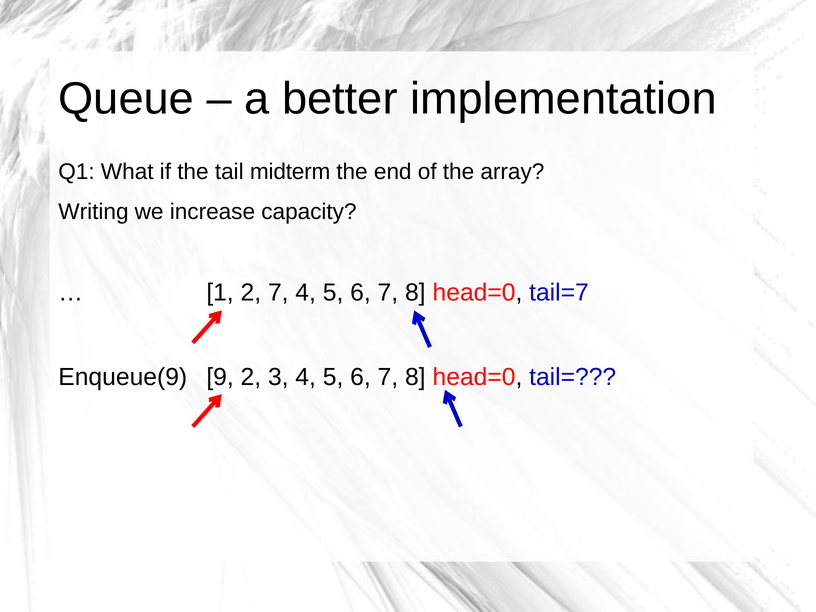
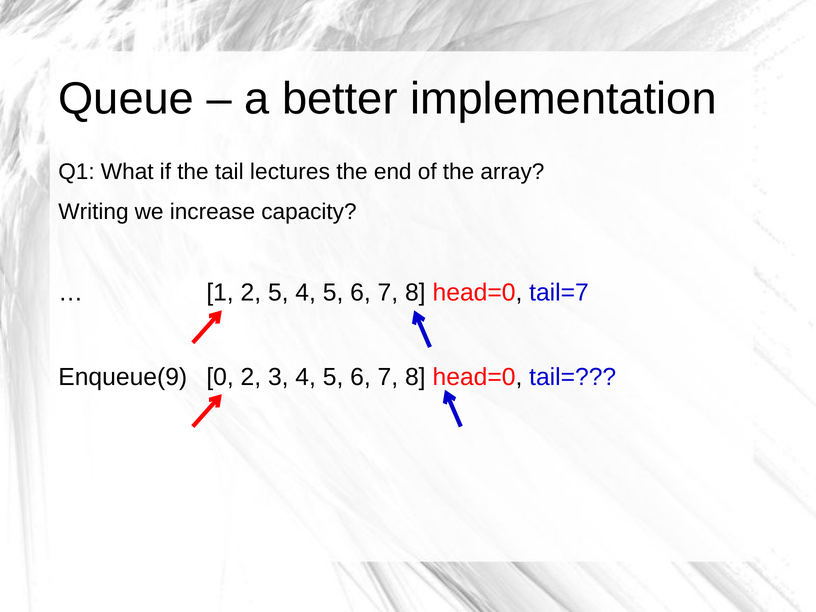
midterm: midterm -> lectures
2 7: 7 -> 5
9: 9 -> 0
